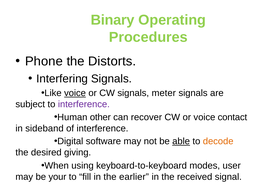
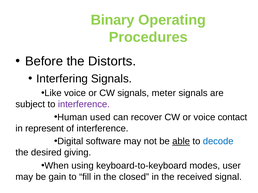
Phone: Phone -> Before
voice at (75, 93) underline: present -> none
other: other -> used
sideband: sideband -> represent
decode colour: orange -> blue
your: your -> gain
earlier: earlier -> closed
